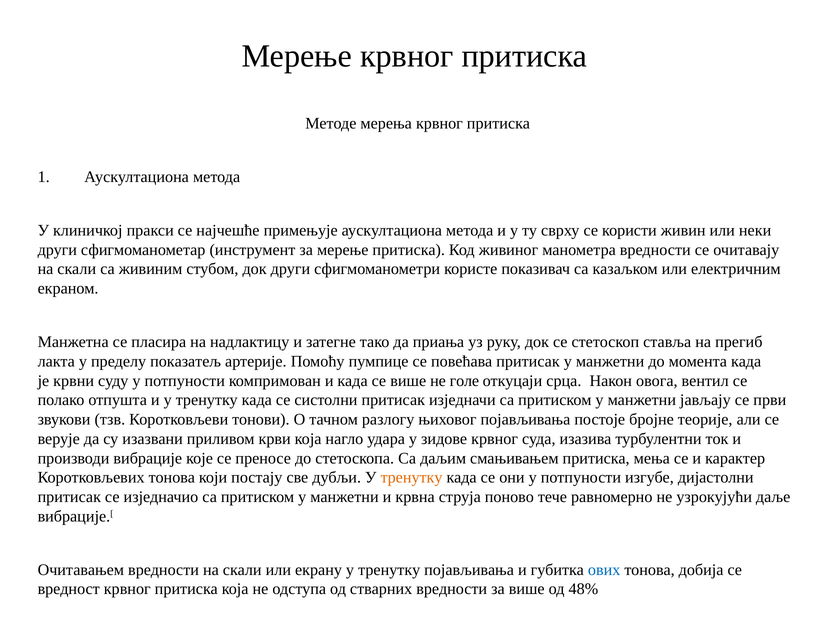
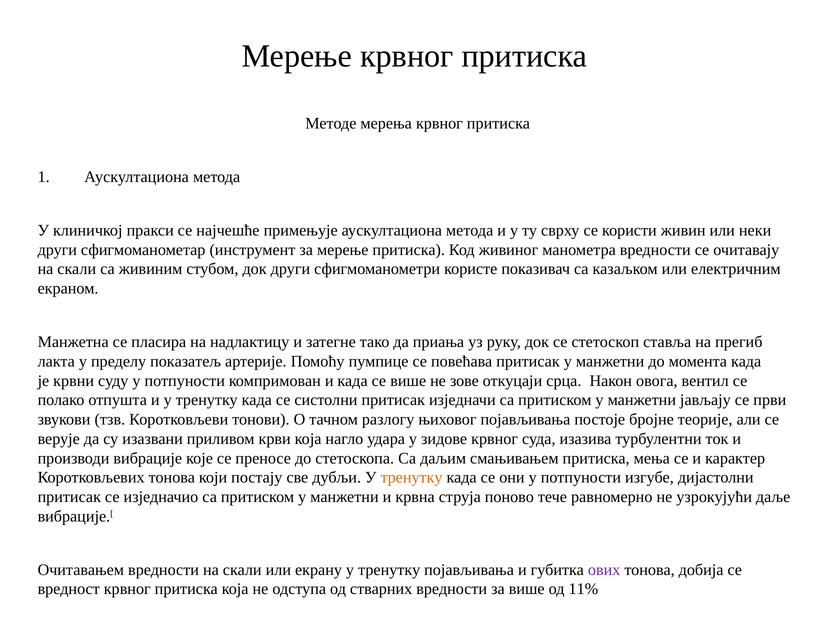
голе: голе -> зове
ових colour: blue -> purple
48%: 48% -> 11%
